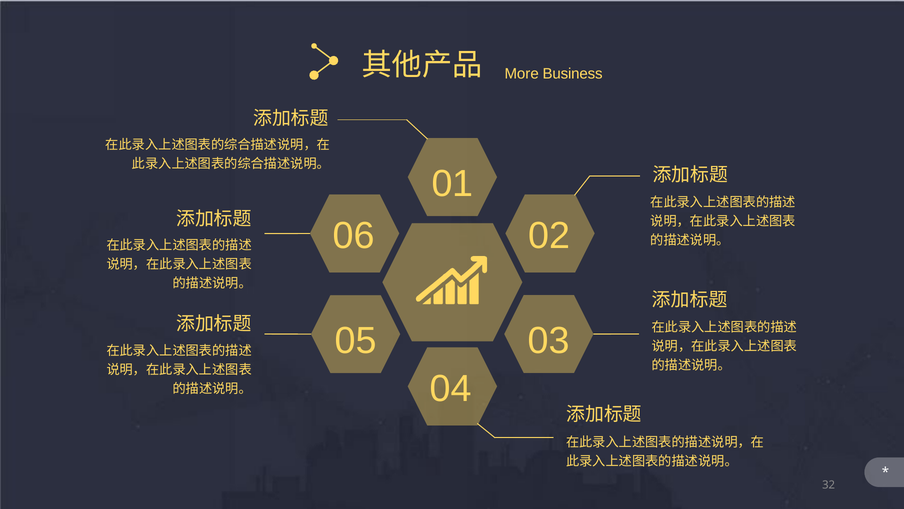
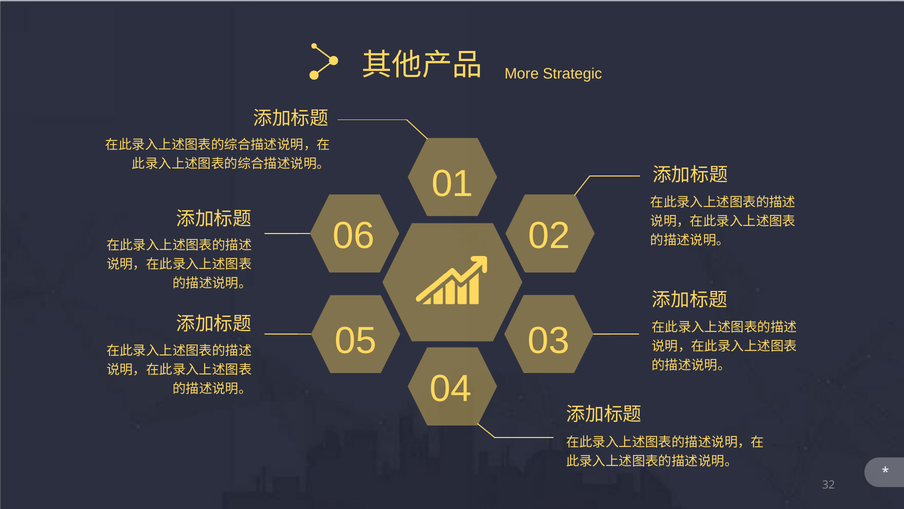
Business: Business -> Strategic
